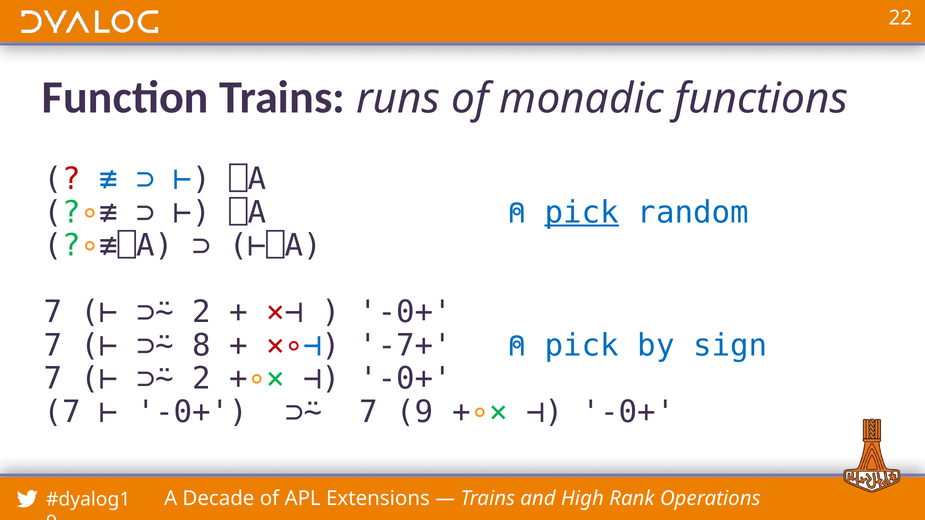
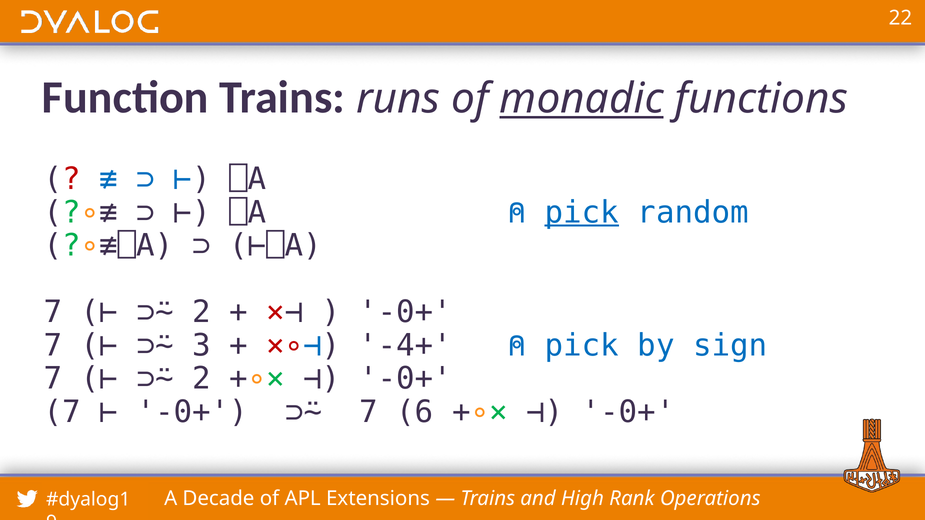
monadic underline: none -> present
8: 8 -> 3
-7+: -7+ -> -4+
7 9: 9 -> 6
